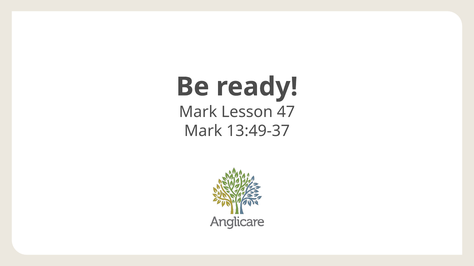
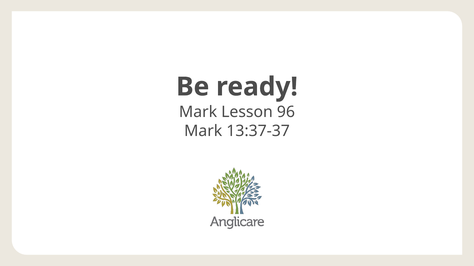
47: 47 -> 96
13:49-37: 13:49-37 -> 13:37-37
